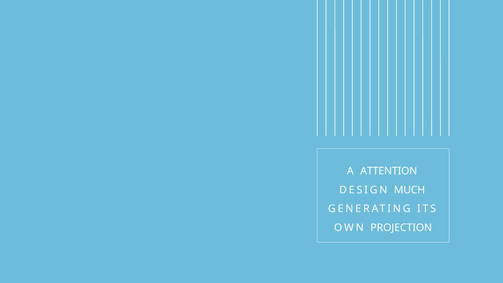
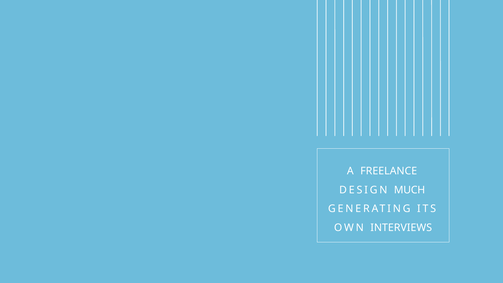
ATTENTION: ATTENTION -> FREELANCE
PROJECTION: PROJECTION -> INTERVIEWS
